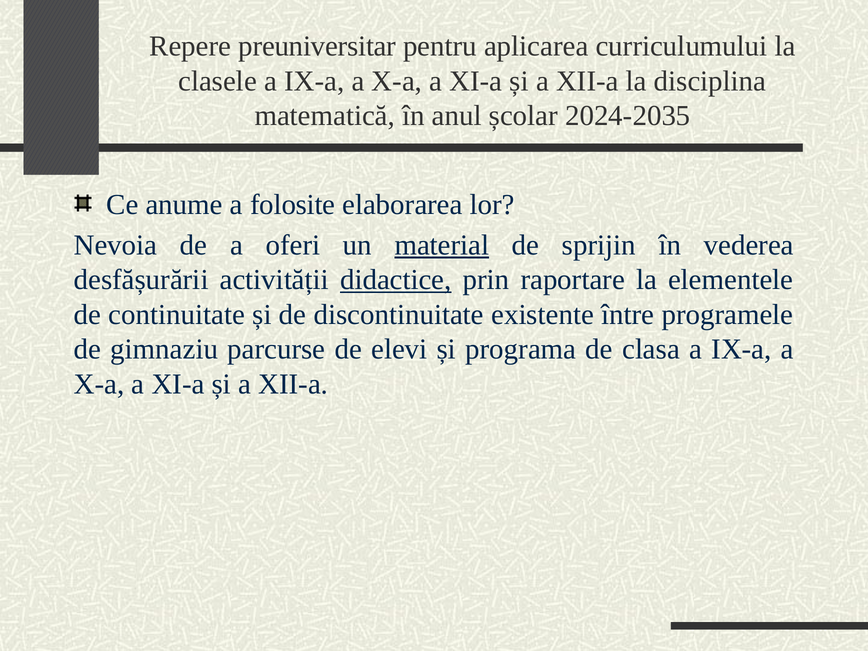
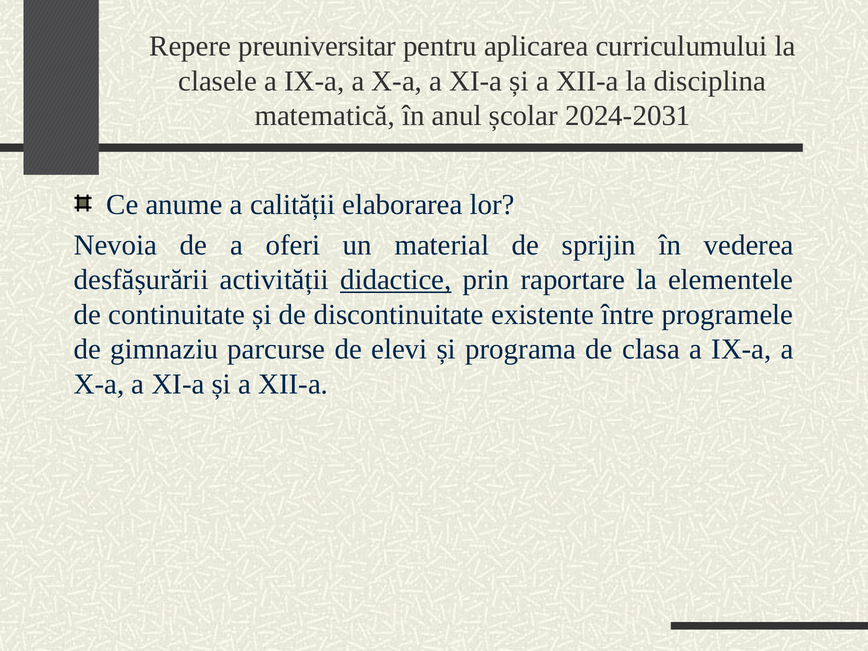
2024-2035: 2024-2035 -> 2024-2031
folosite: folosite -> calității
material underline: present -> none
